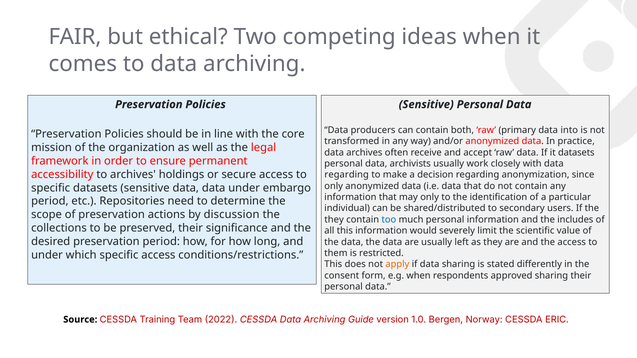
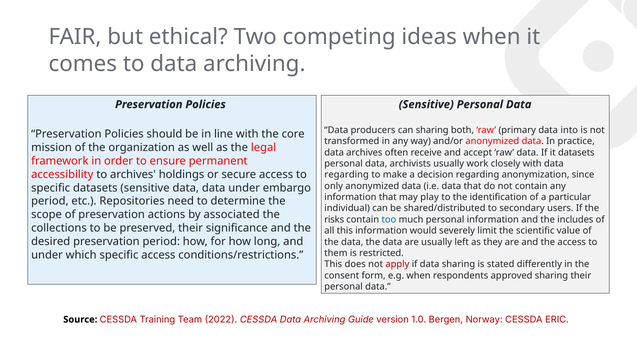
can contain: contain -> sharing
may only: only -> play
discussion: discussion -> associated
they at (334, 220): they -> risks
apply colour: orange -> red
